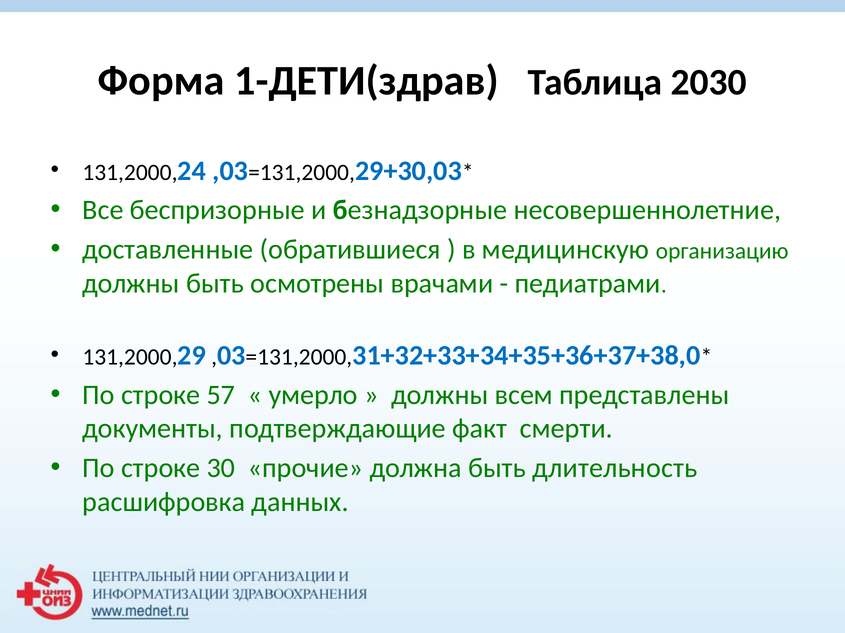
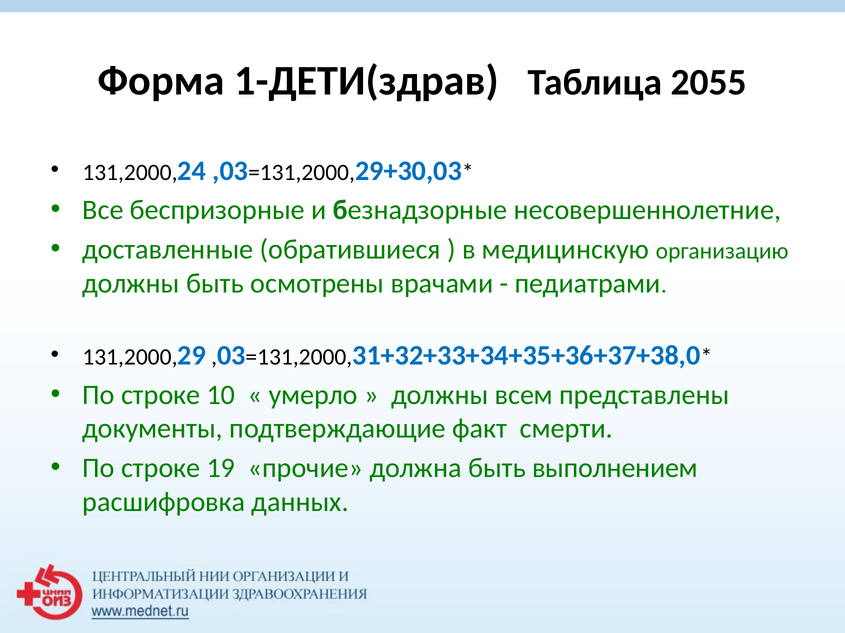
2030: 2030 -> 2055
57: 57 -> 10
30: 30 -> 19
длительность: длительность -> выполнением
